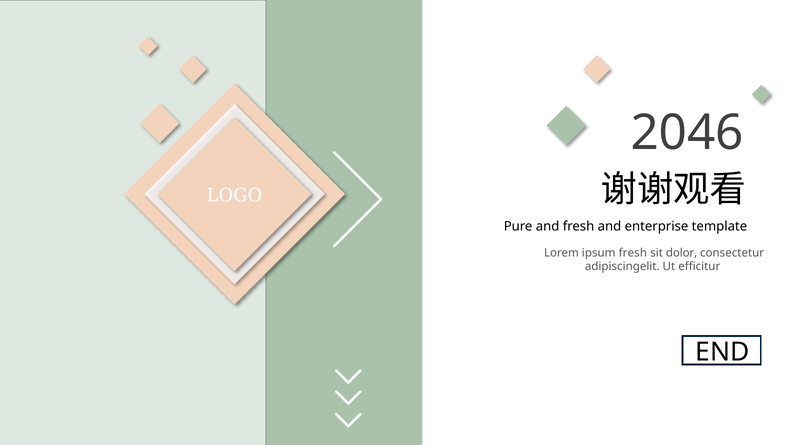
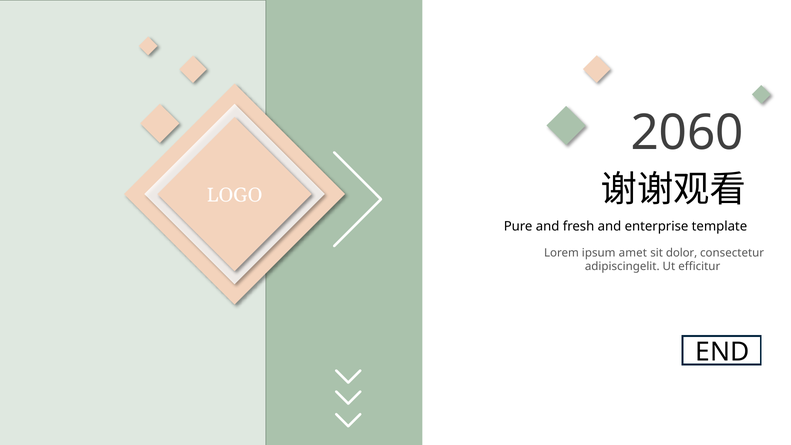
2046: 2046 -> 2060
ipsum fresh: fresh -> amet
